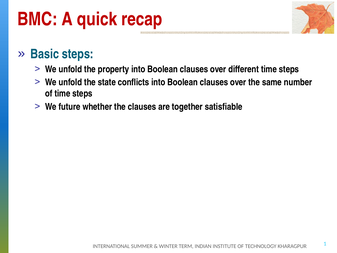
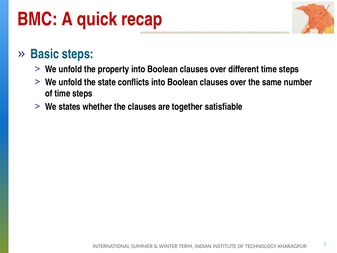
future: future -> states
